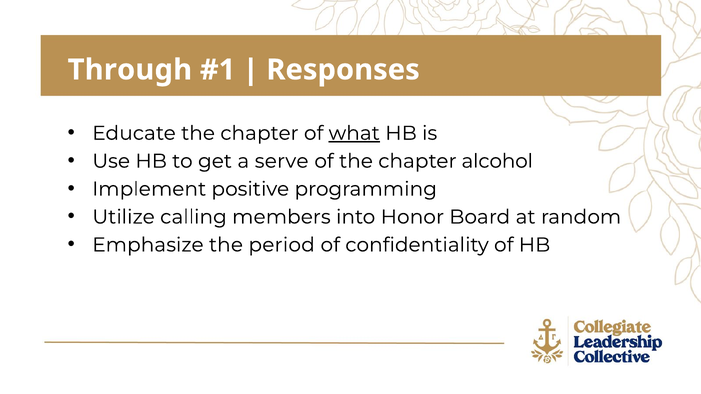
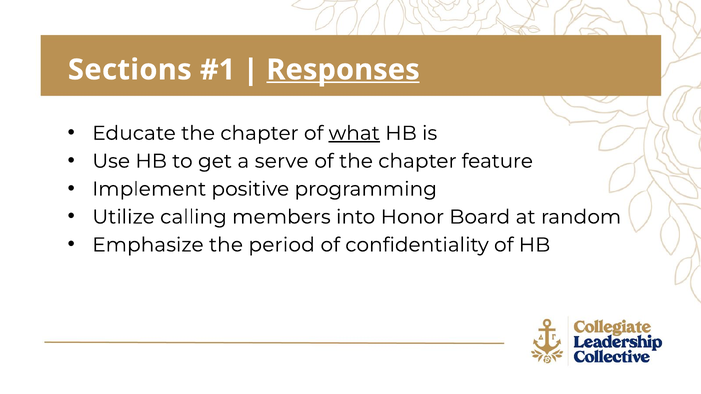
Through: Through -> Sections
Responses underline: none -> present
alcohol: alcohol -> feature
